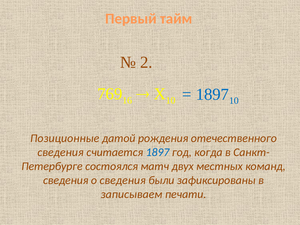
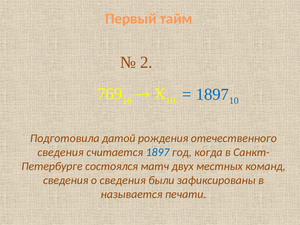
Позиционные: Позиционные -> Подготовила
записываем: записываем -> называется
